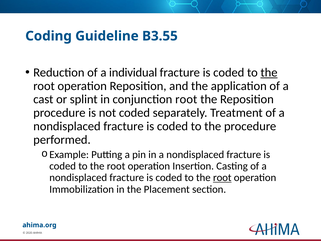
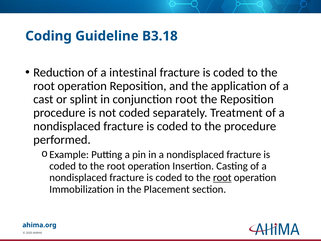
B3.55: B3.55 -> B3.18
individual: individual -> intestinal
the at (269, 72) underline: present -> none
